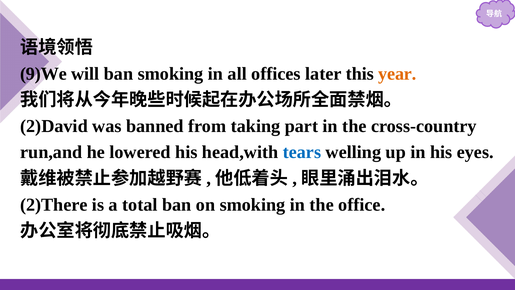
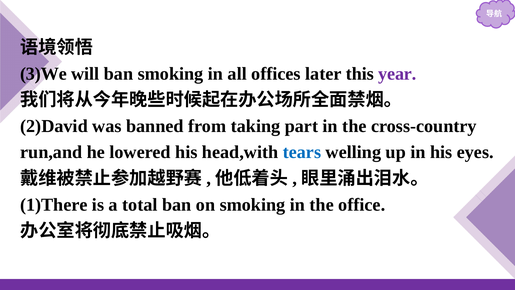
9)We: 9)We -> 3)We
year colour: orange -> purple
2)There: 2)There -> 1)There
